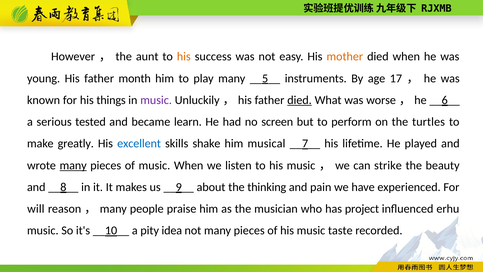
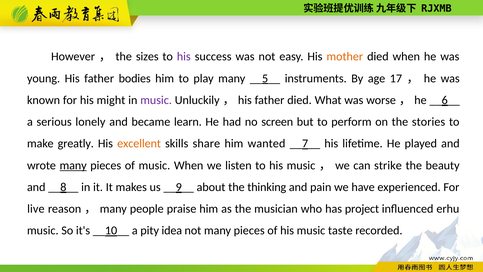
aunt: aunt -> sizes
his at (184, 57) colour: orange -> purple
month: month -> bodies
things: things -> might
died at (300, 100) underline: present -> none
tested: tested -> lonely
turtles: turtles -> stories
excellent colour: blue -> orange
shake: shake -> share
musical: musical -> wanted
will: will -> live
